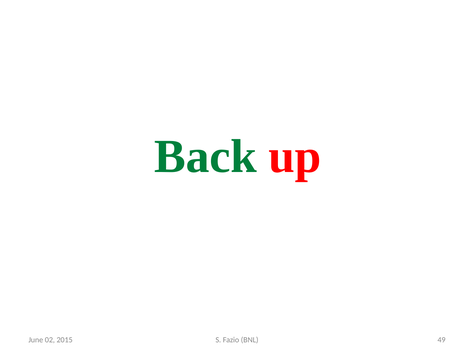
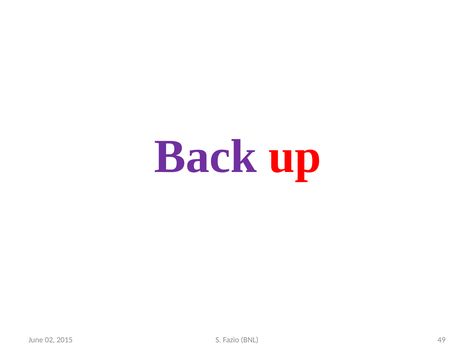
Back colour: green -> purple
